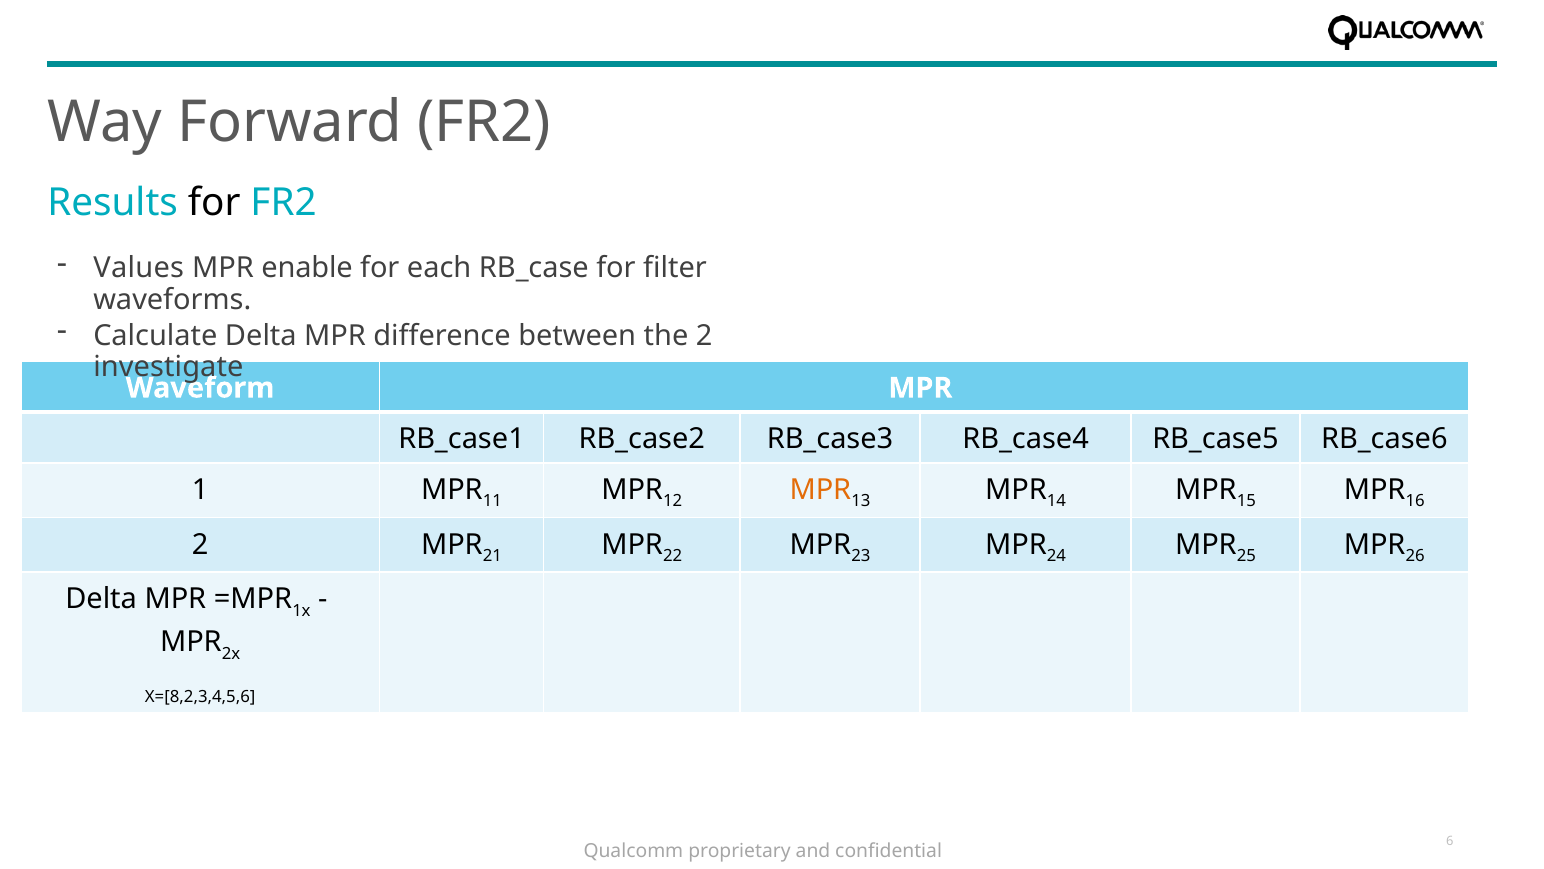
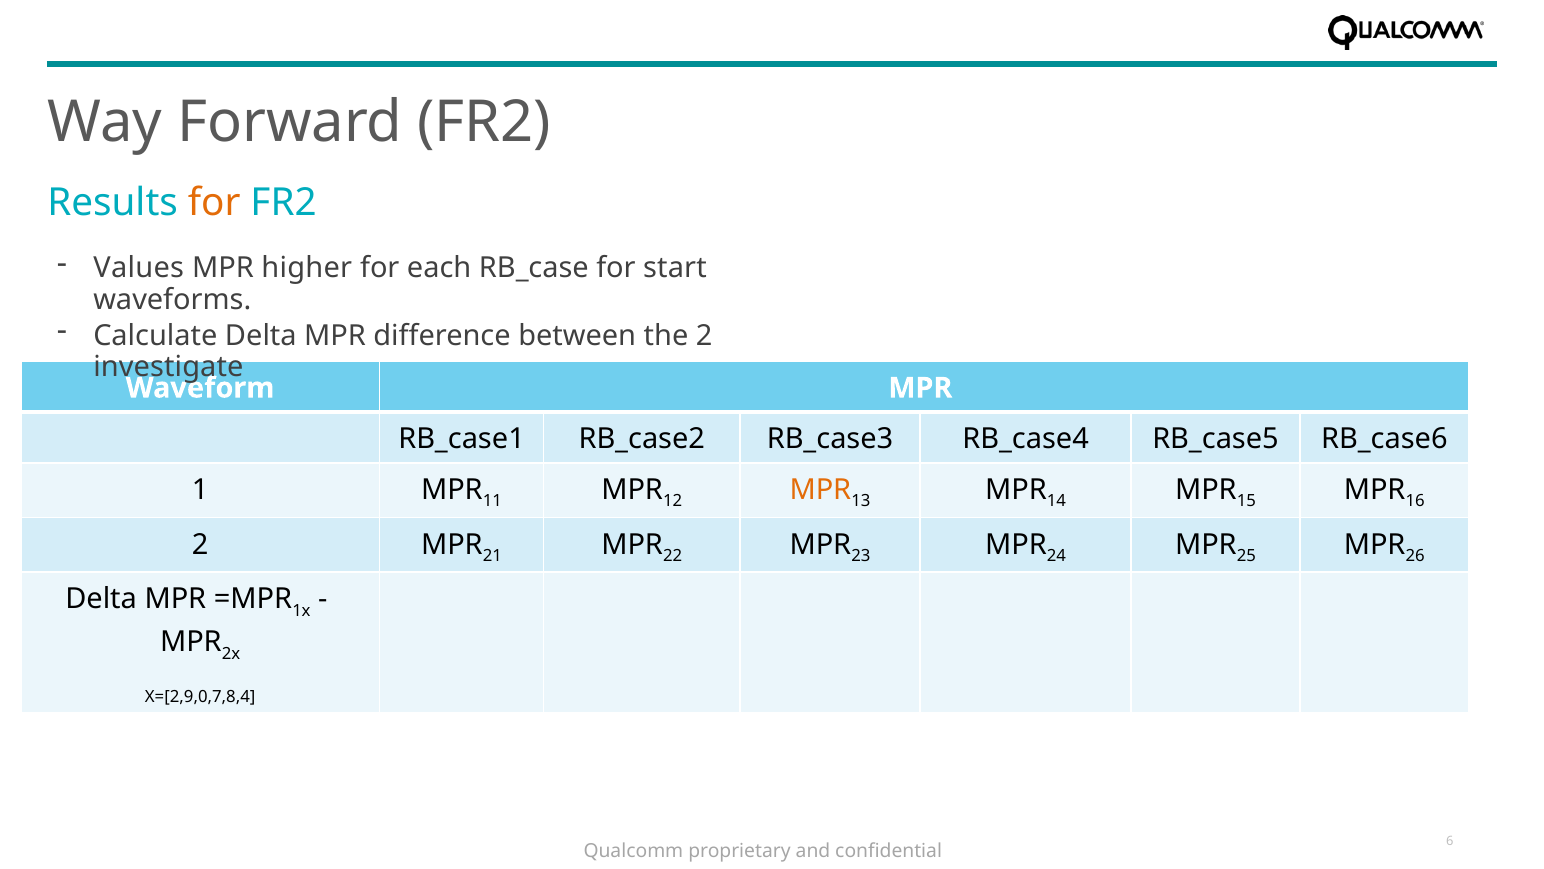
for at (214, 203) colour: black -> orange
enable: enable -> higher
filter: filter -> start
X=[8,2,3,4,5,6: X=[8,2,3,4,5,6 -> X=[2,9,0,7,8,4
